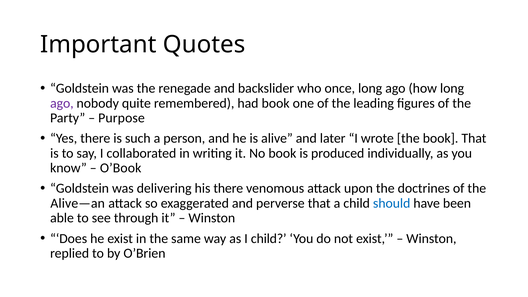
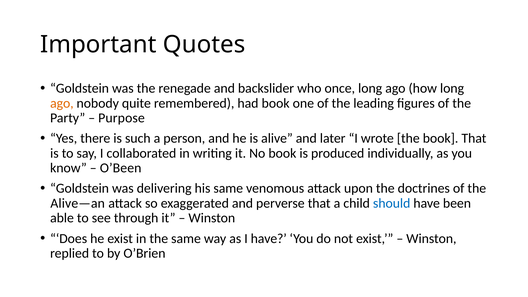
ago at (62, 103) colour: purple -> orange
O’Book: O’Book -> O’Been
his there: there -> same
I child: child -> have
